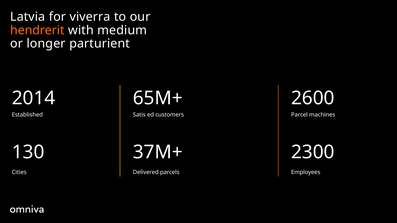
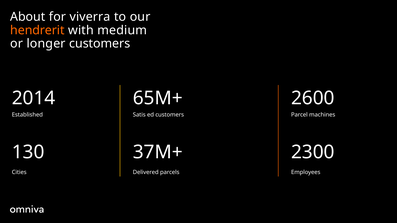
Latvia: Latvia -> About
longer parturient: parturient -> customers
